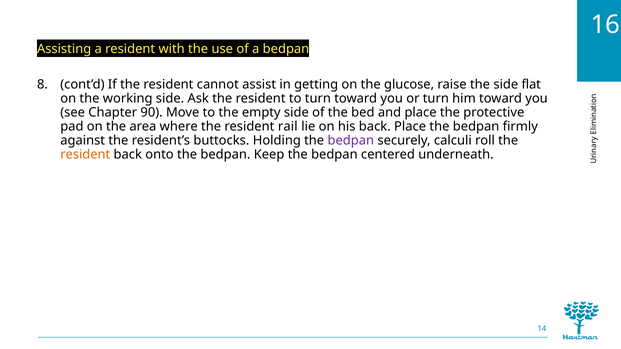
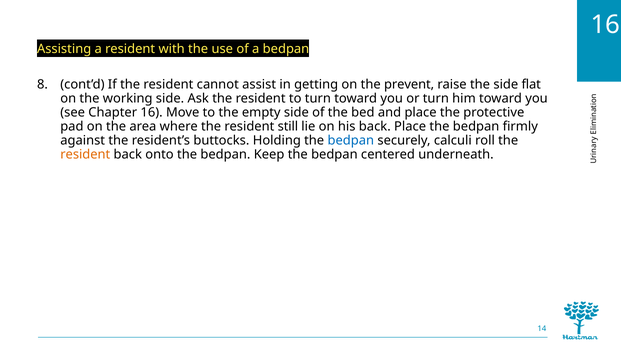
glucose: glucose -> prevent
Chapter 90: 90 -> 16
rail: rail -> still
bedpan at (351, 141) colour: purple -> blue
